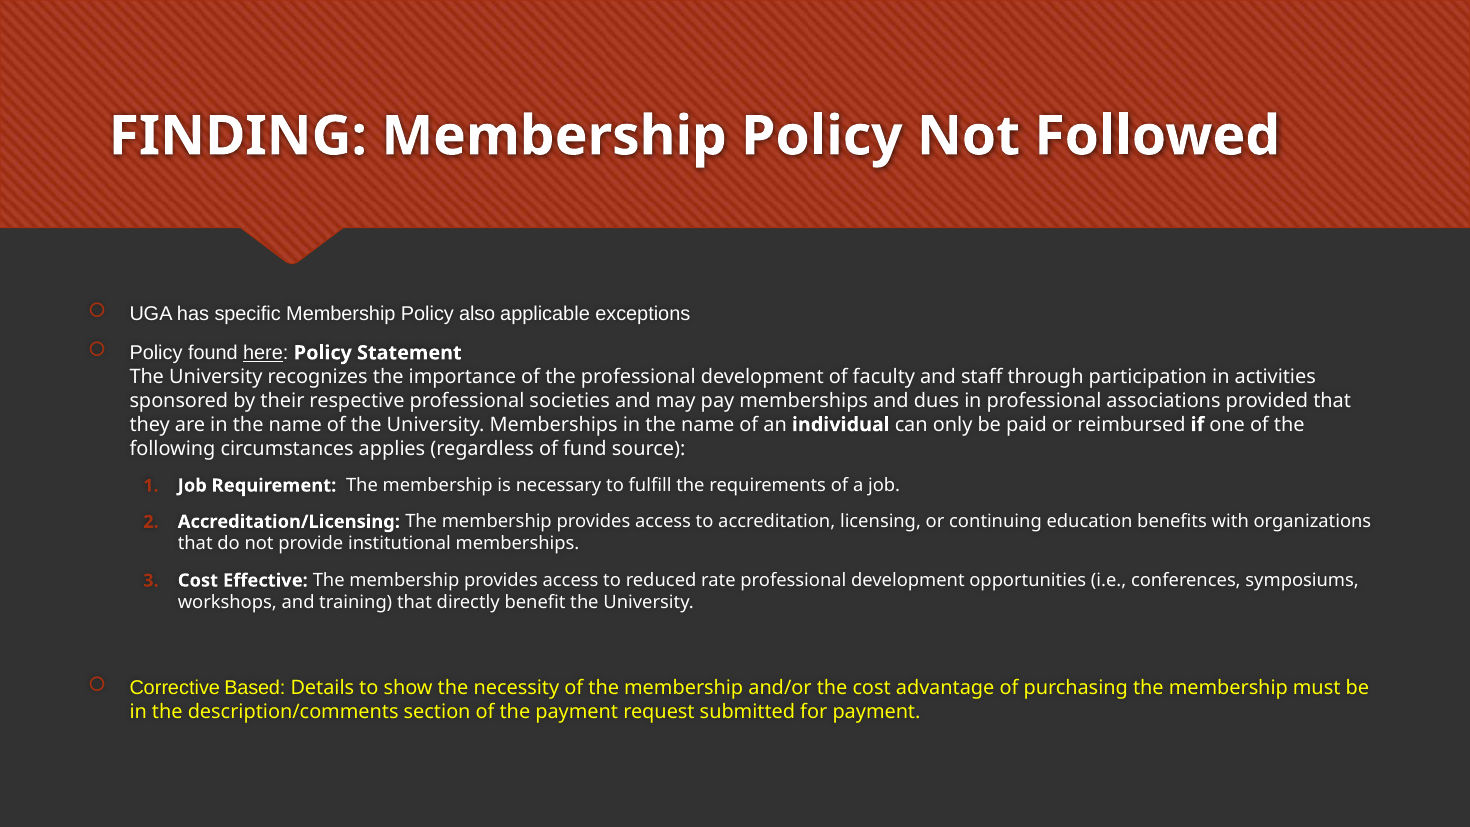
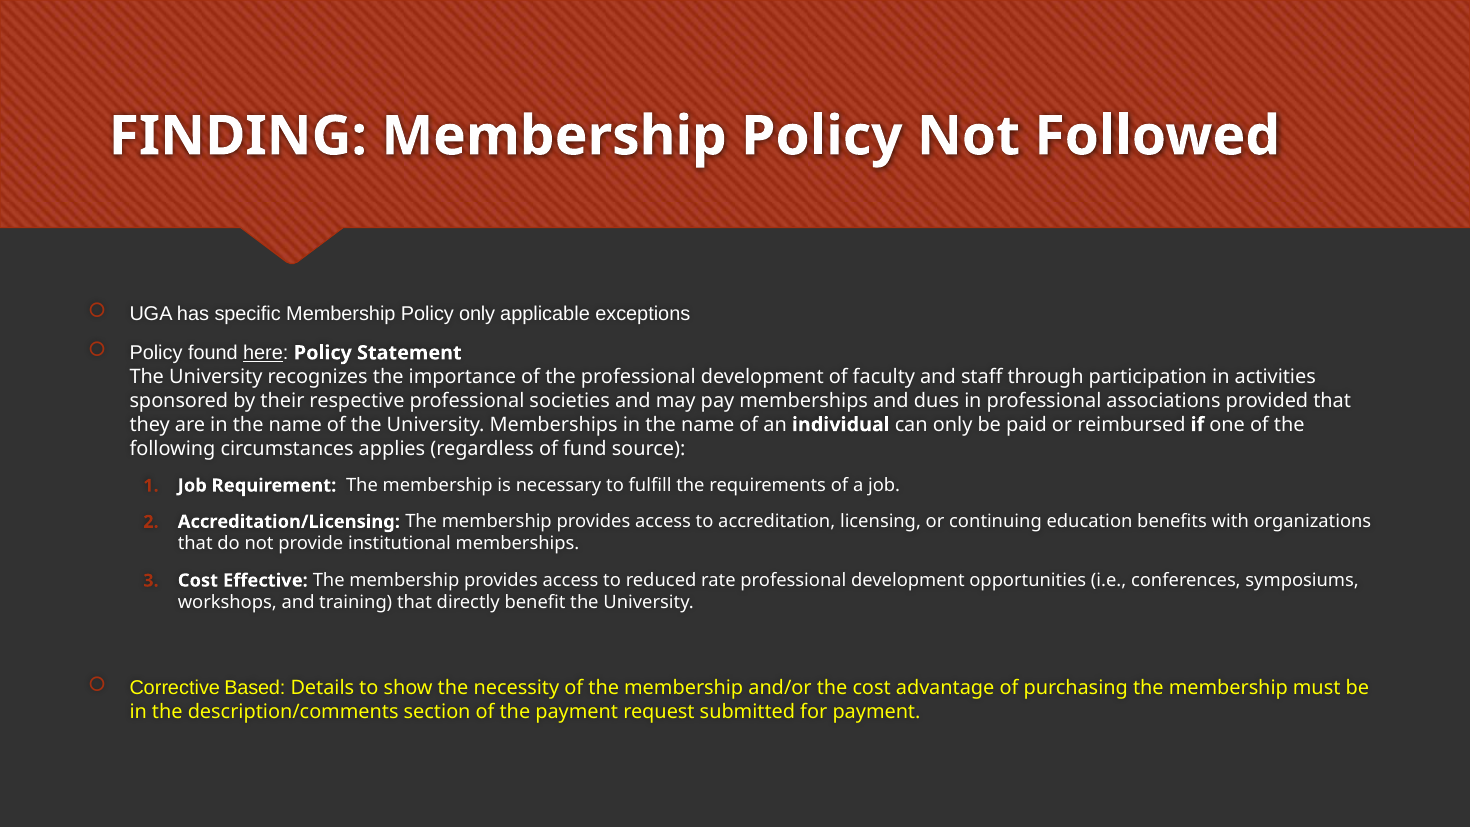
Policy also: also -> only
